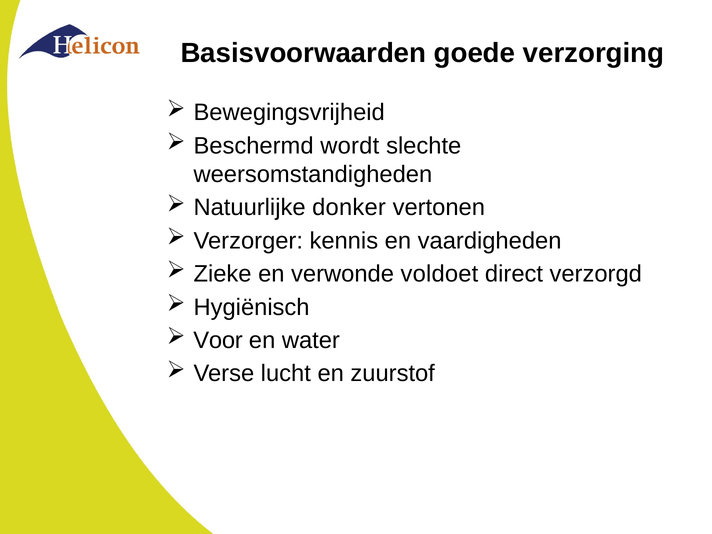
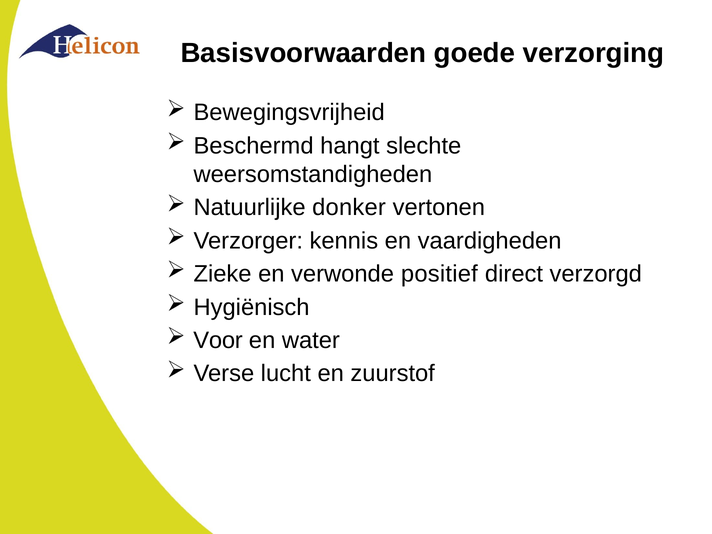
wordt: wordt -> hangt
voldoet: voldoet -> positief
